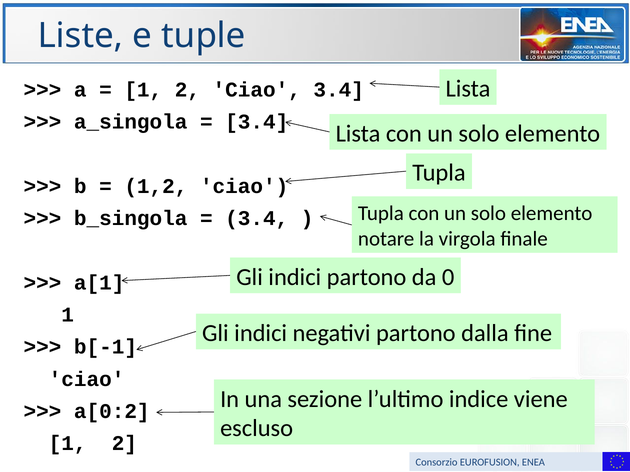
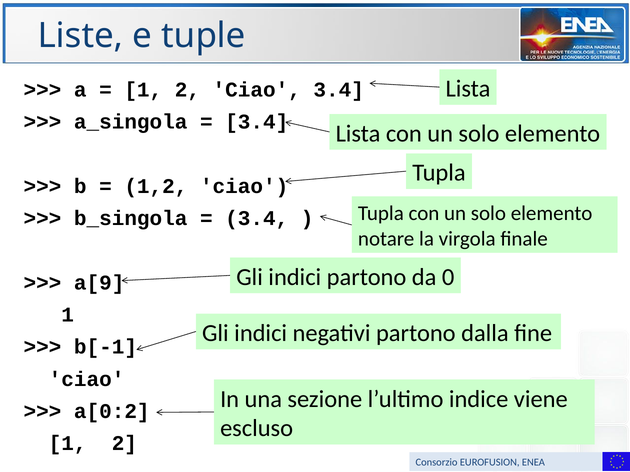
a[1: a[1 -> a[9
